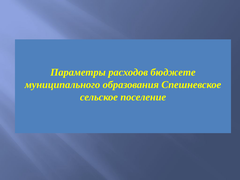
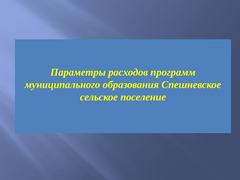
бюджете: бюджете -> программ
